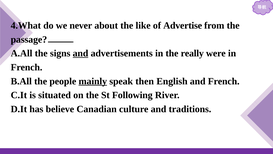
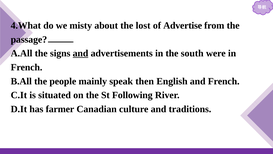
never: never -> misty
like: like -> lost
really: really -> south
mainly underline: present -> none
believe: believe -> farmer
